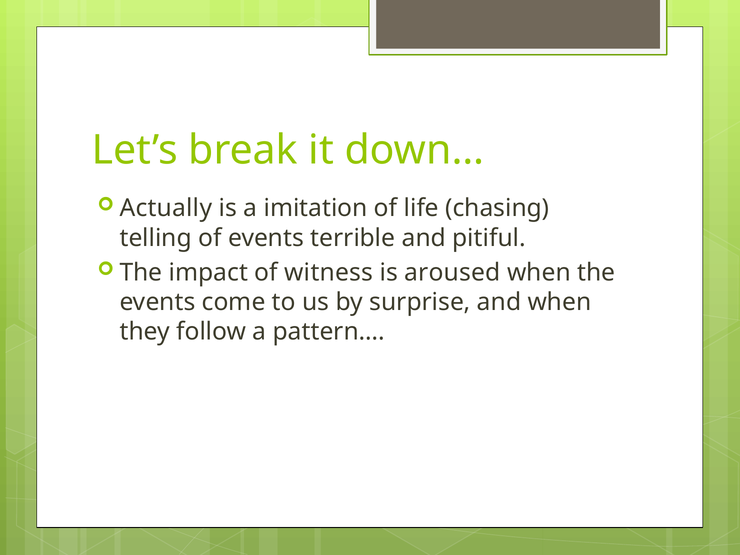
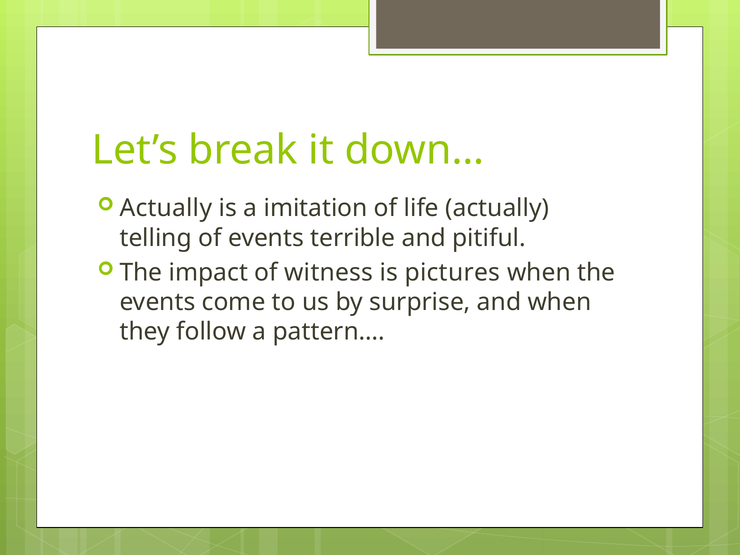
life chasing: chasing -> actually
aroused: aroused -> pictures
